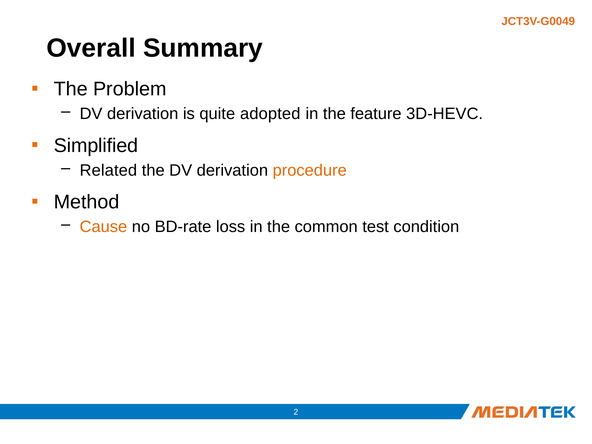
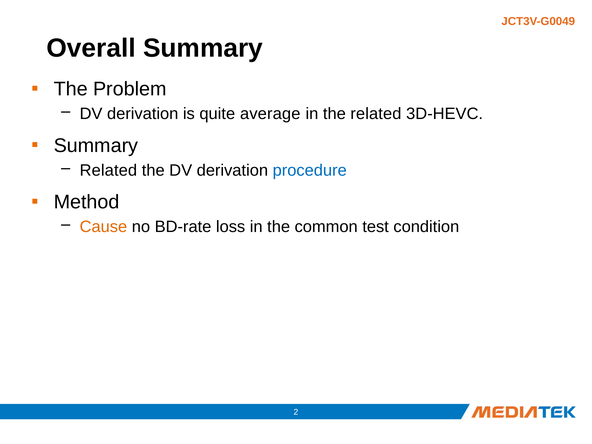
adopted: adopted -> average
the feature: feature -> related
Simplified at (96, 146): Simplified -> Summary
procedure colour: orange -> blue
